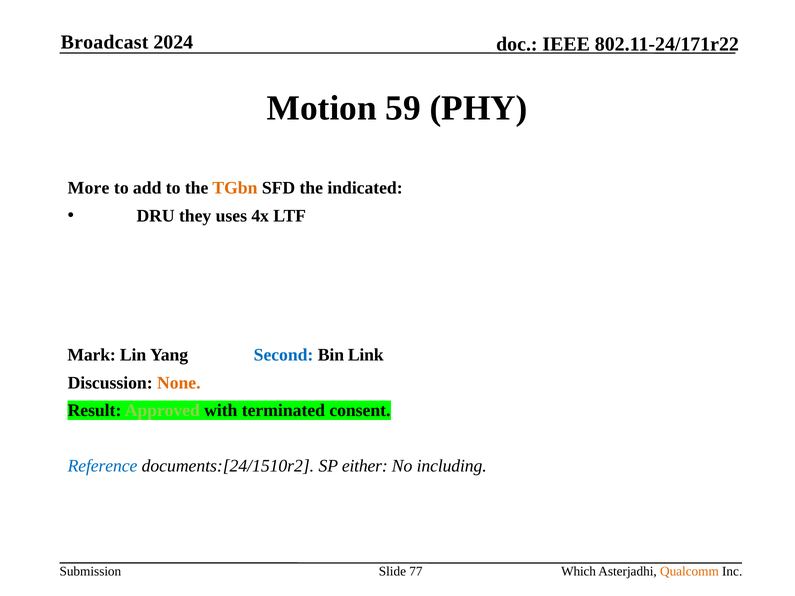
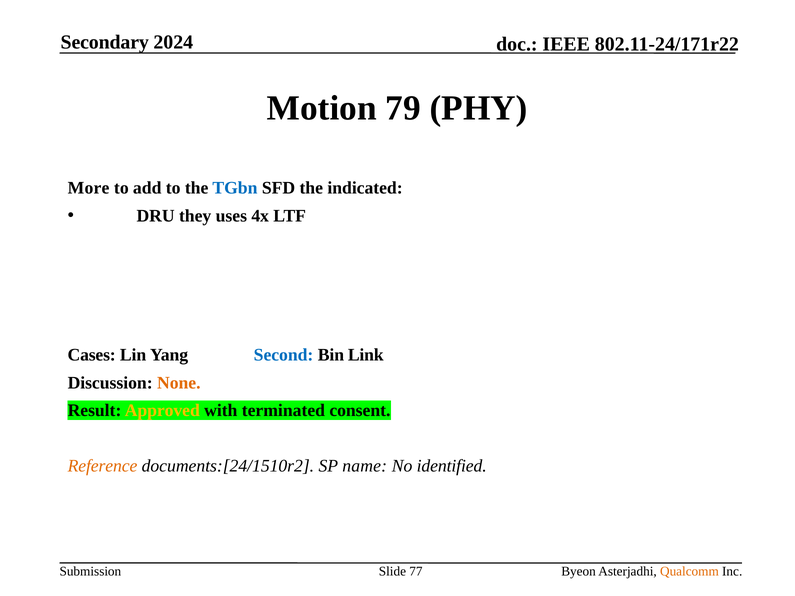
Broadcast: Broadcast -> Secondary
59: 59 -> 79
TGbn colour: orange -> blue
Mark: Mark -> Cases
Approved colour: light green -> yellow
Reference colour: blue -> orange
either: either -> name
including: including -> identified
Which: Which -> Byeon
